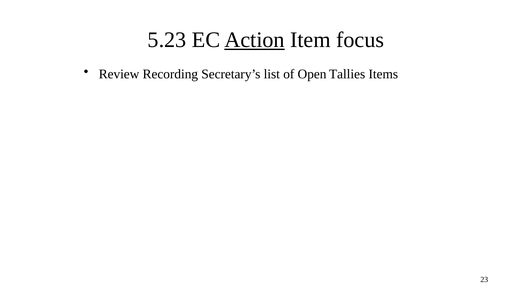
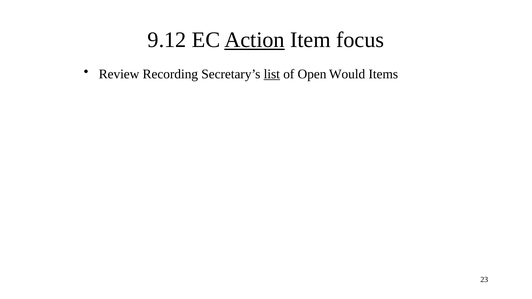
5.23: 5.23 -> 9.12
list underline: none -> present
Tallies: Tallies -> Would
